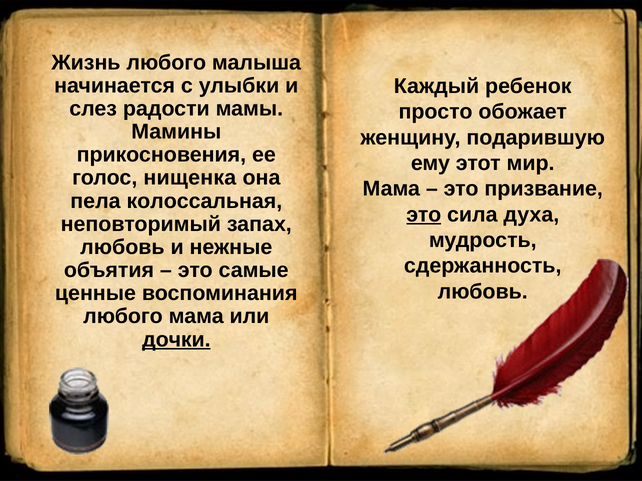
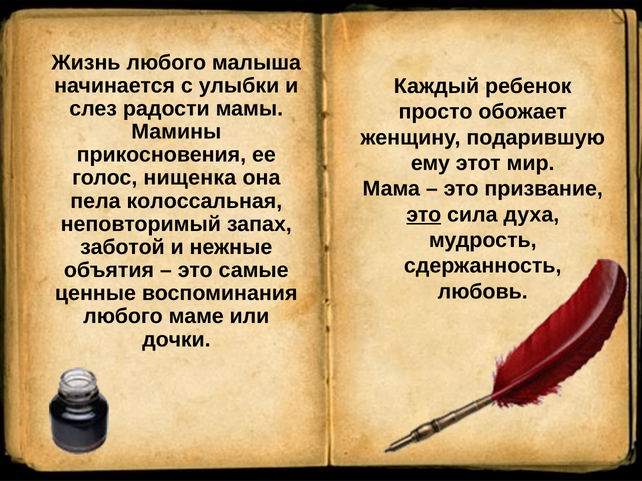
любовь at (122, 247): любовь -> заботой
любого мама: мама -> маме
дочки underline: present -> none
